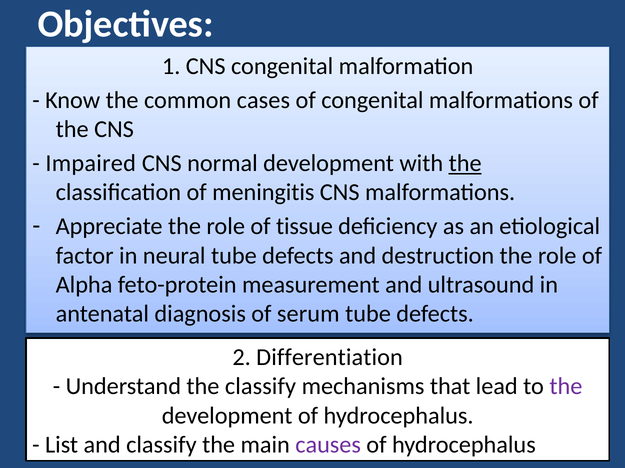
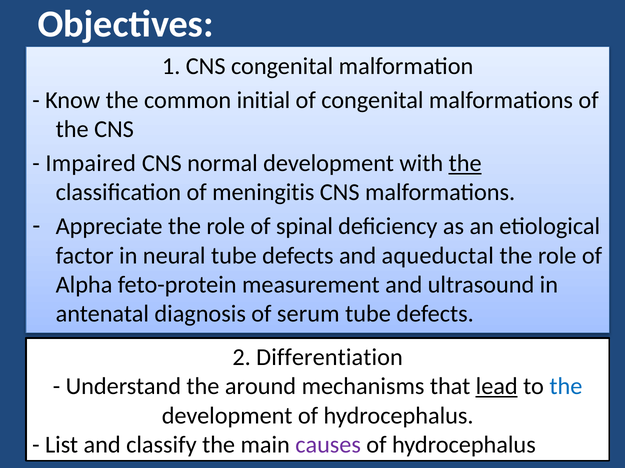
cases: cases -> initial
tissue: tissue -> spinal
destruction: destruction -> aqueductal
the classify: classify -> around
lead underline: none -> present
the at (566, 387) colour: purple -> blue
